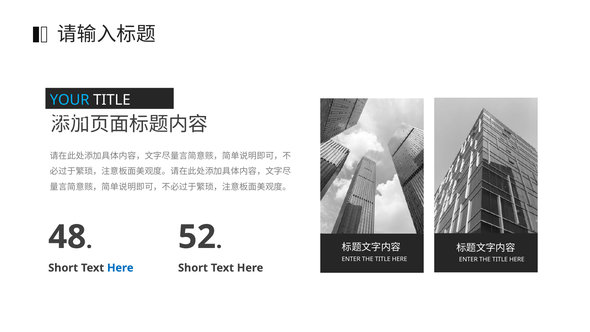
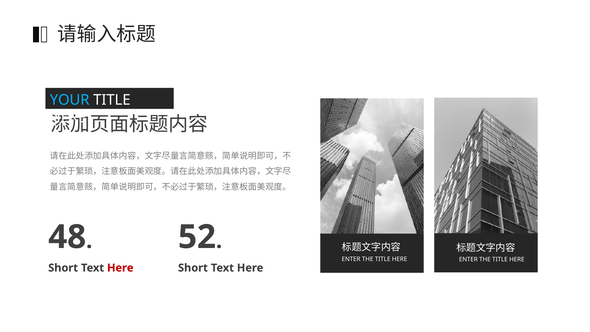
Here at (120, 268) colour: blue -> red
